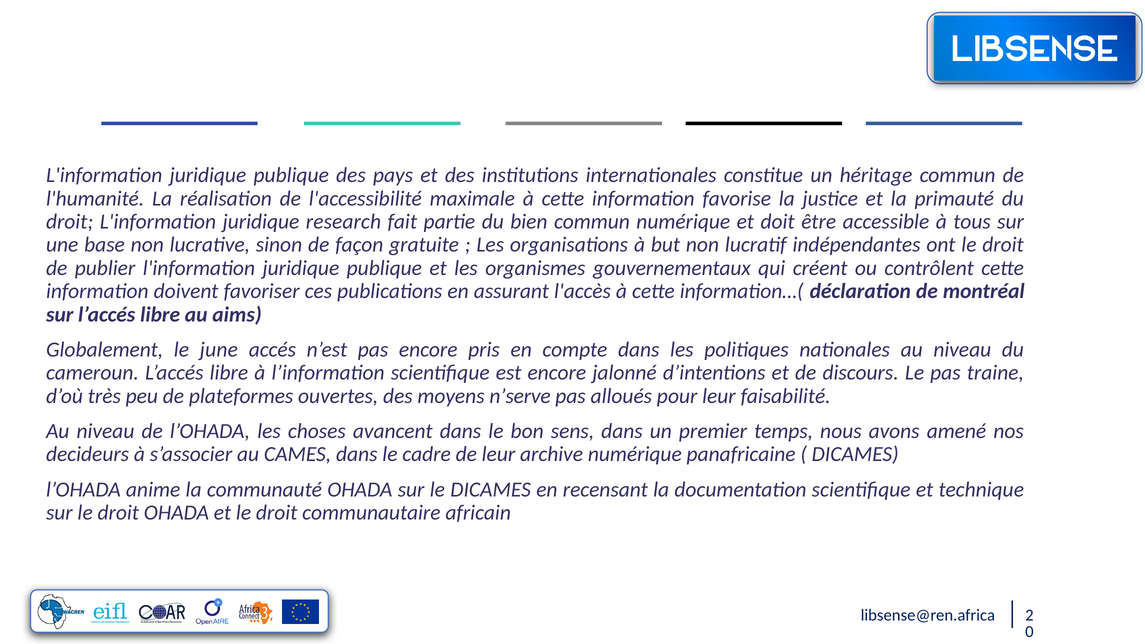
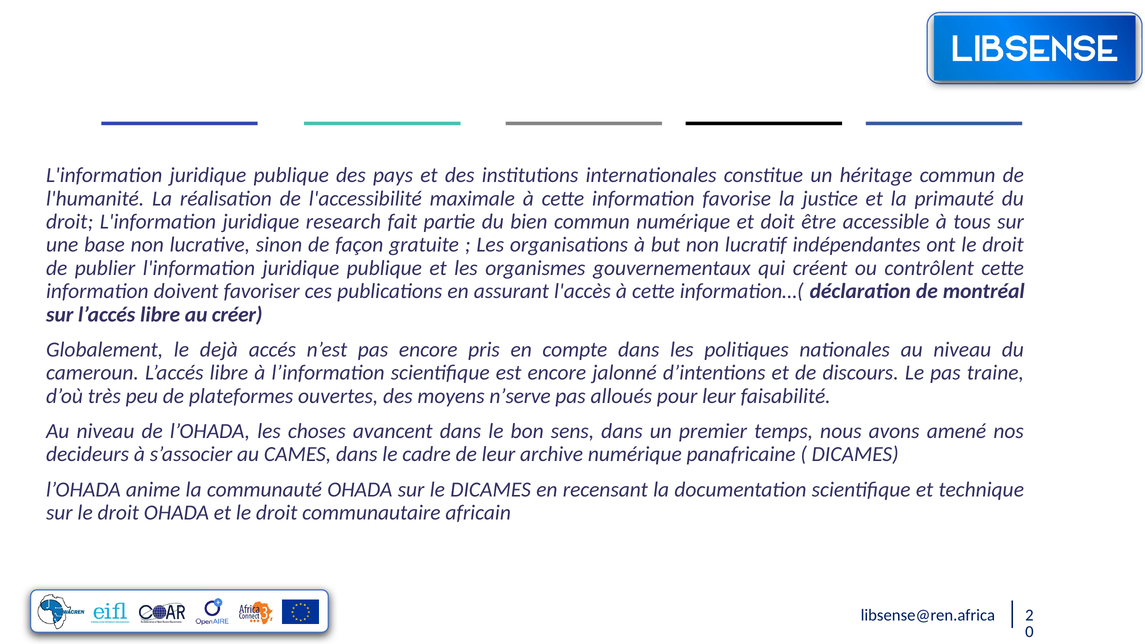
aims: aims -> créer
june: june -> dejà
